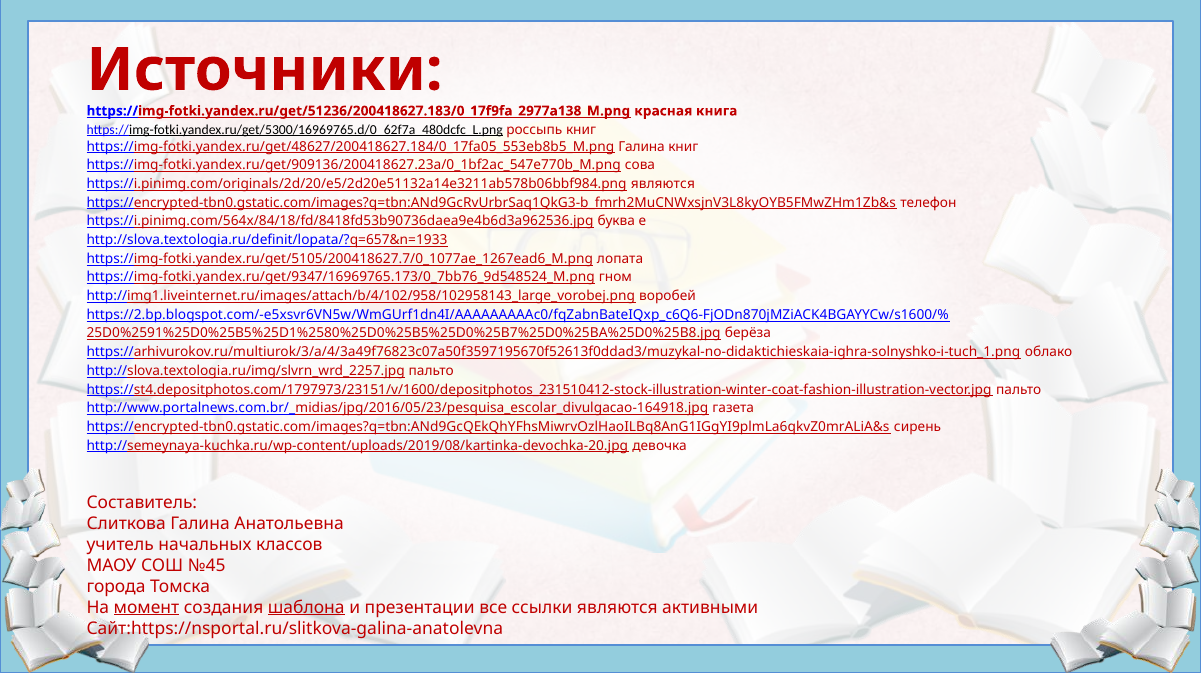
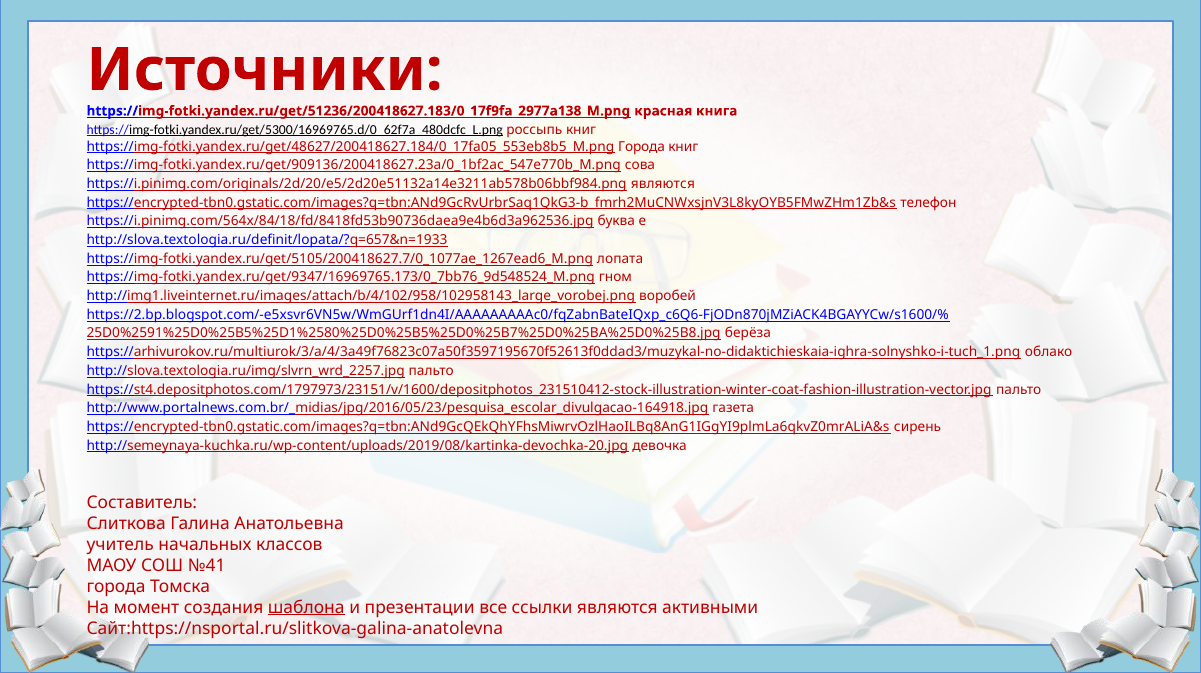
https://img-fotki.yandex.ru/get/48627/200418627.184/0_17fa05_553eb8b5_M.png Галина: Галина -> Города
№45: №45 -> №41
момент underline: present -> none
